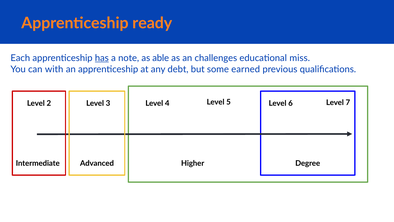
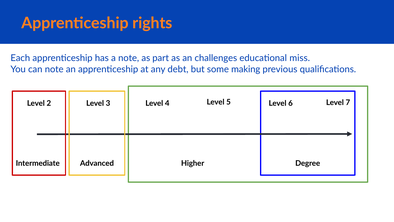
ready: ready -> rights
has underline: present -> none
able: able -> part
can with: with -> note
earned: earned -> making
